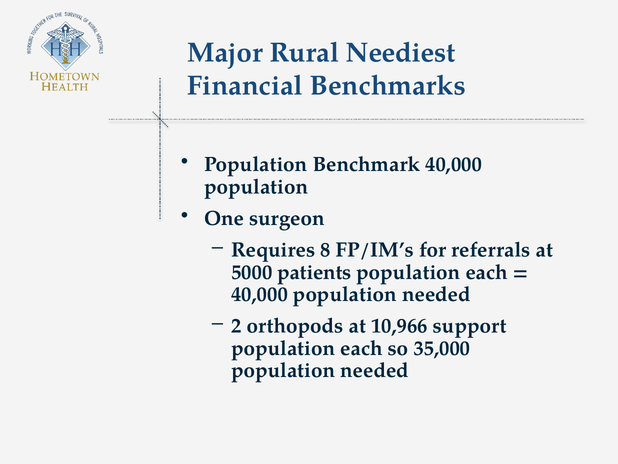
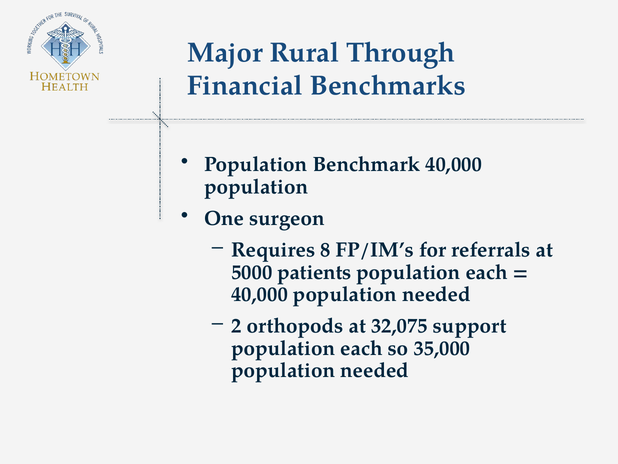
Neediest: Neediest -> Through
10,966: 10,966 -> 32,075
